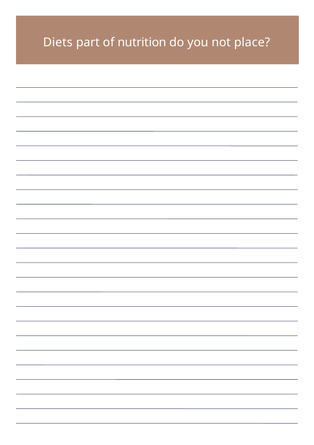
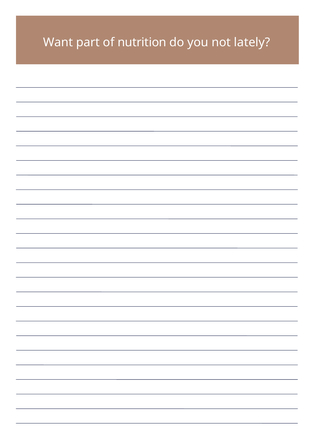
Diets: Diets -> Want
place: place -> lately
